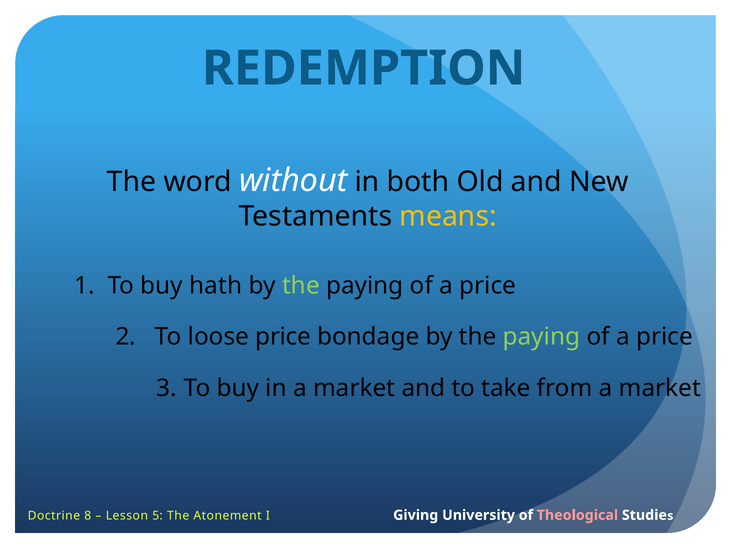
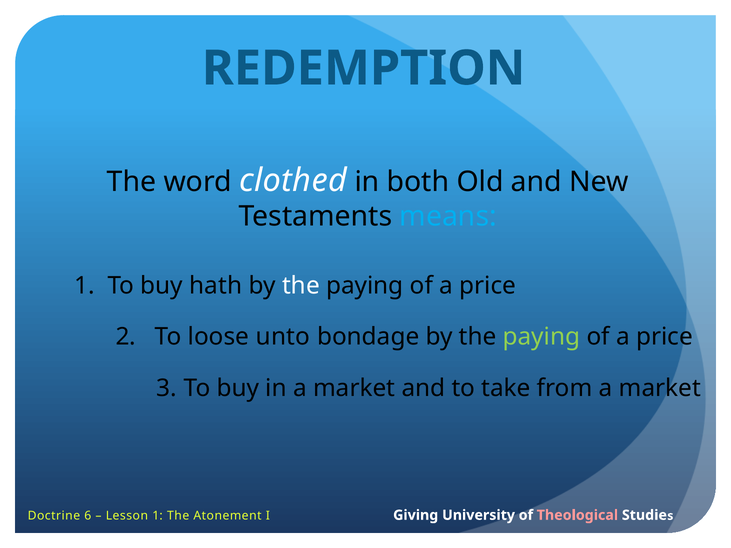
without: without -> clothed
means colour: yellow -> light blue
the at (301, 286) colour: light green -> white
loose price: price -> unto
8: 8 -> 6
Lesson 5: 5 -> 1
